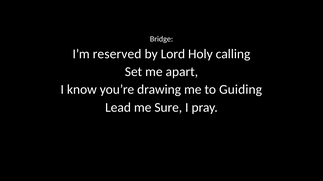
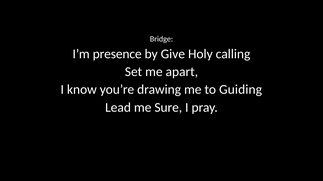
reserved: reserved -> presence
Lord: Lord -> Give
